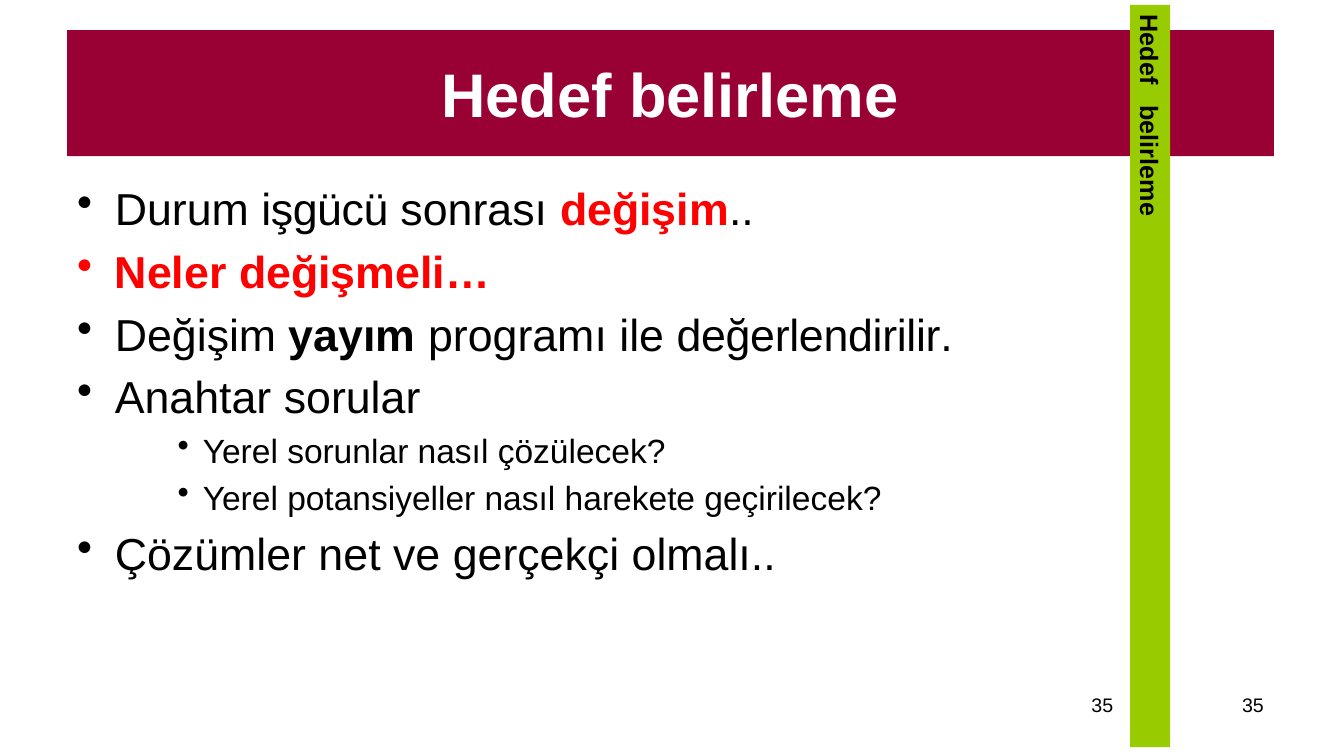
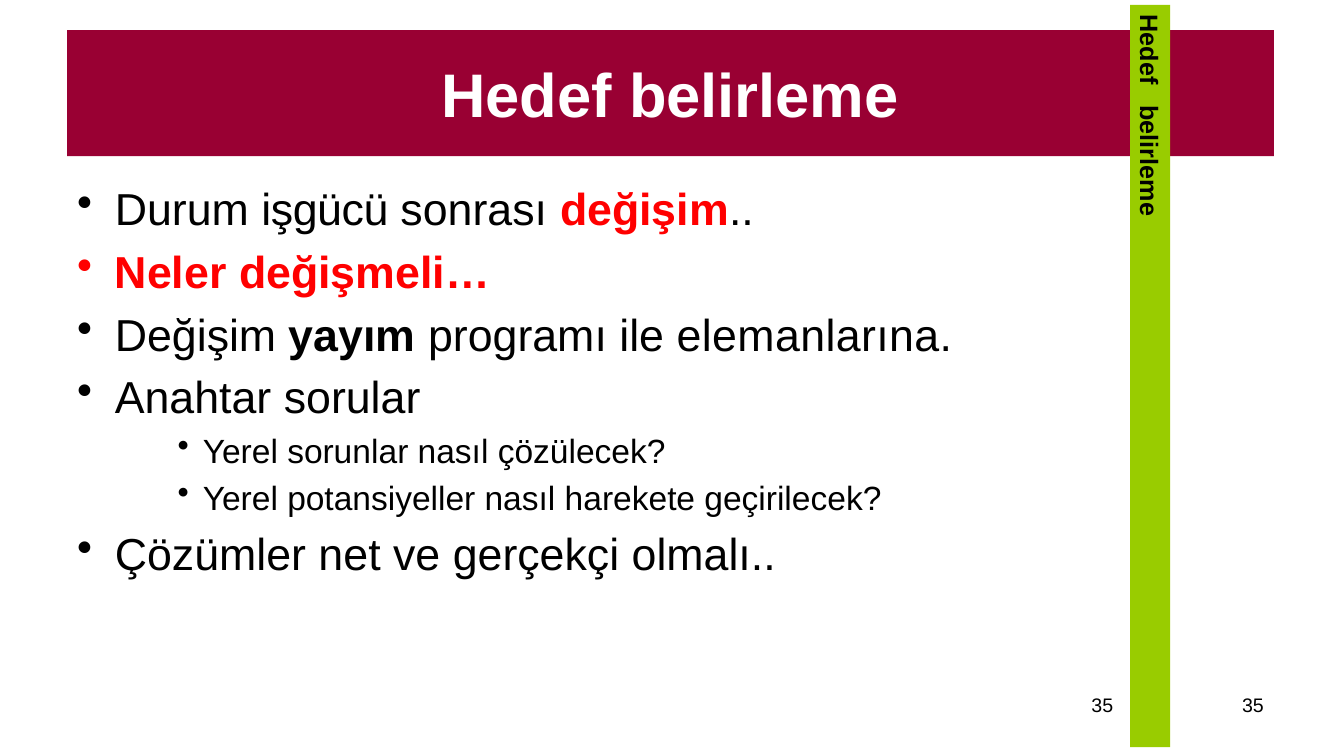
değerlendirilir: değerlendirilir -> elemanlarına
